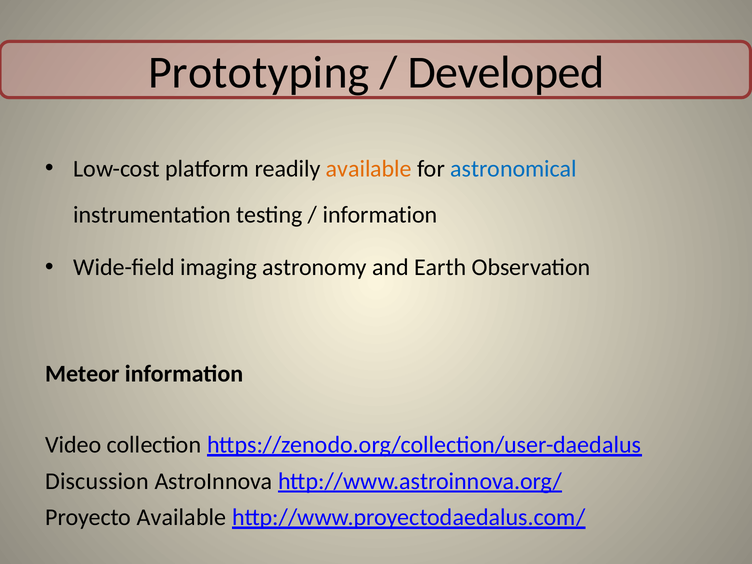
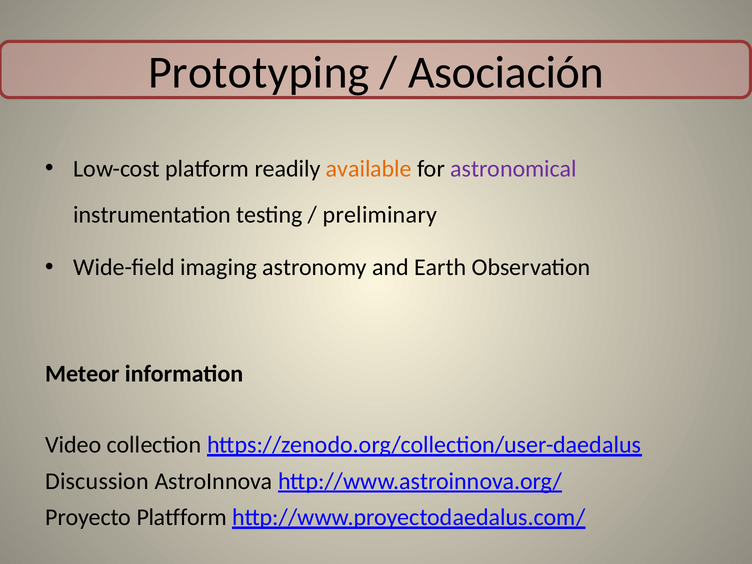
Developed: Developed -> Asociación
astronomical colour: blue -> purple
information at (380, 215): information -> preliminary
Proyecto Available: Available -> Platfform
